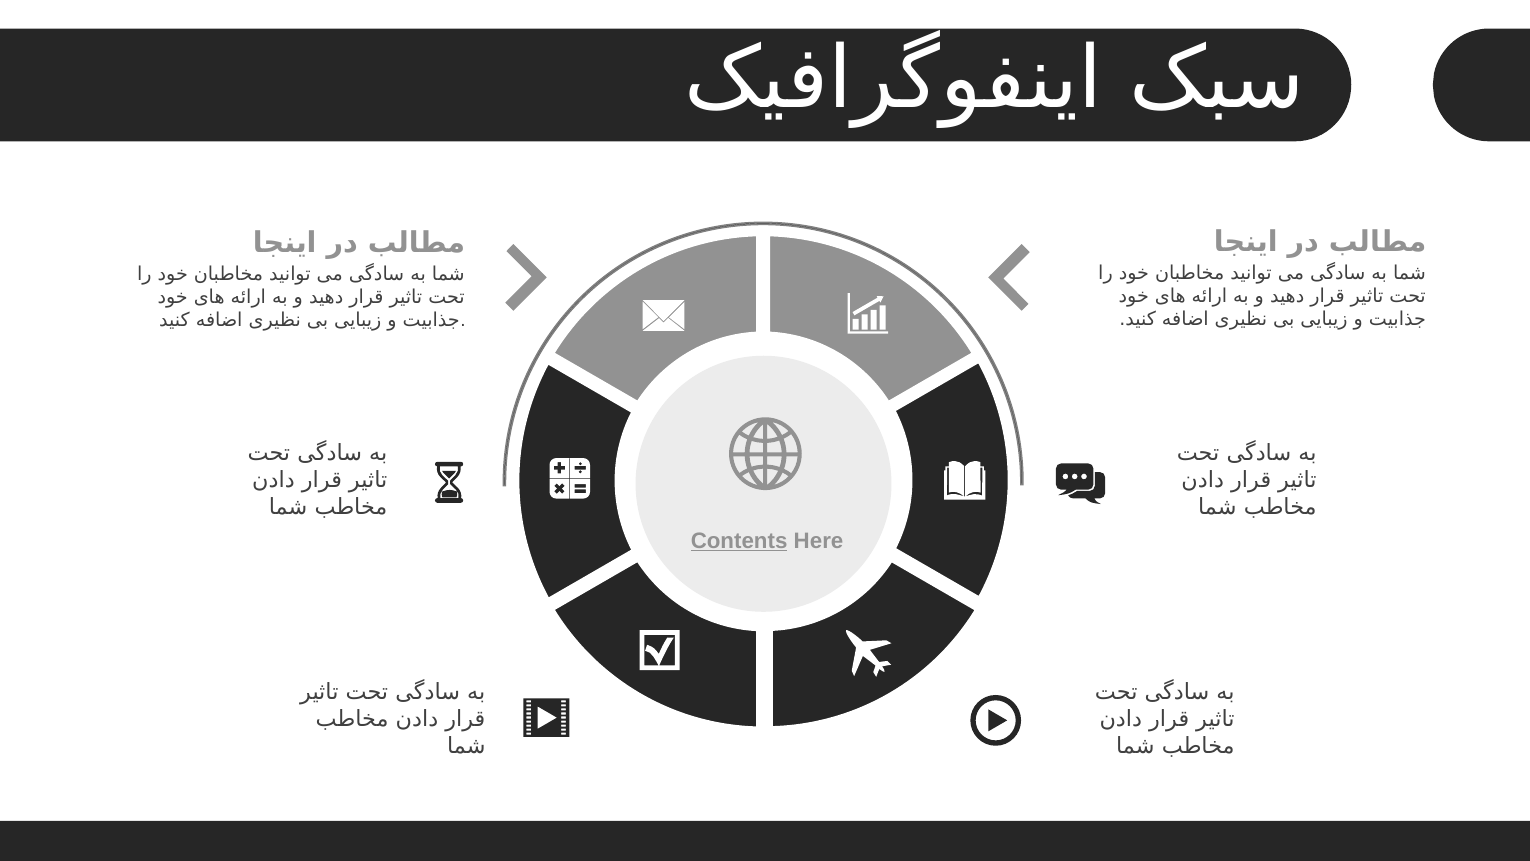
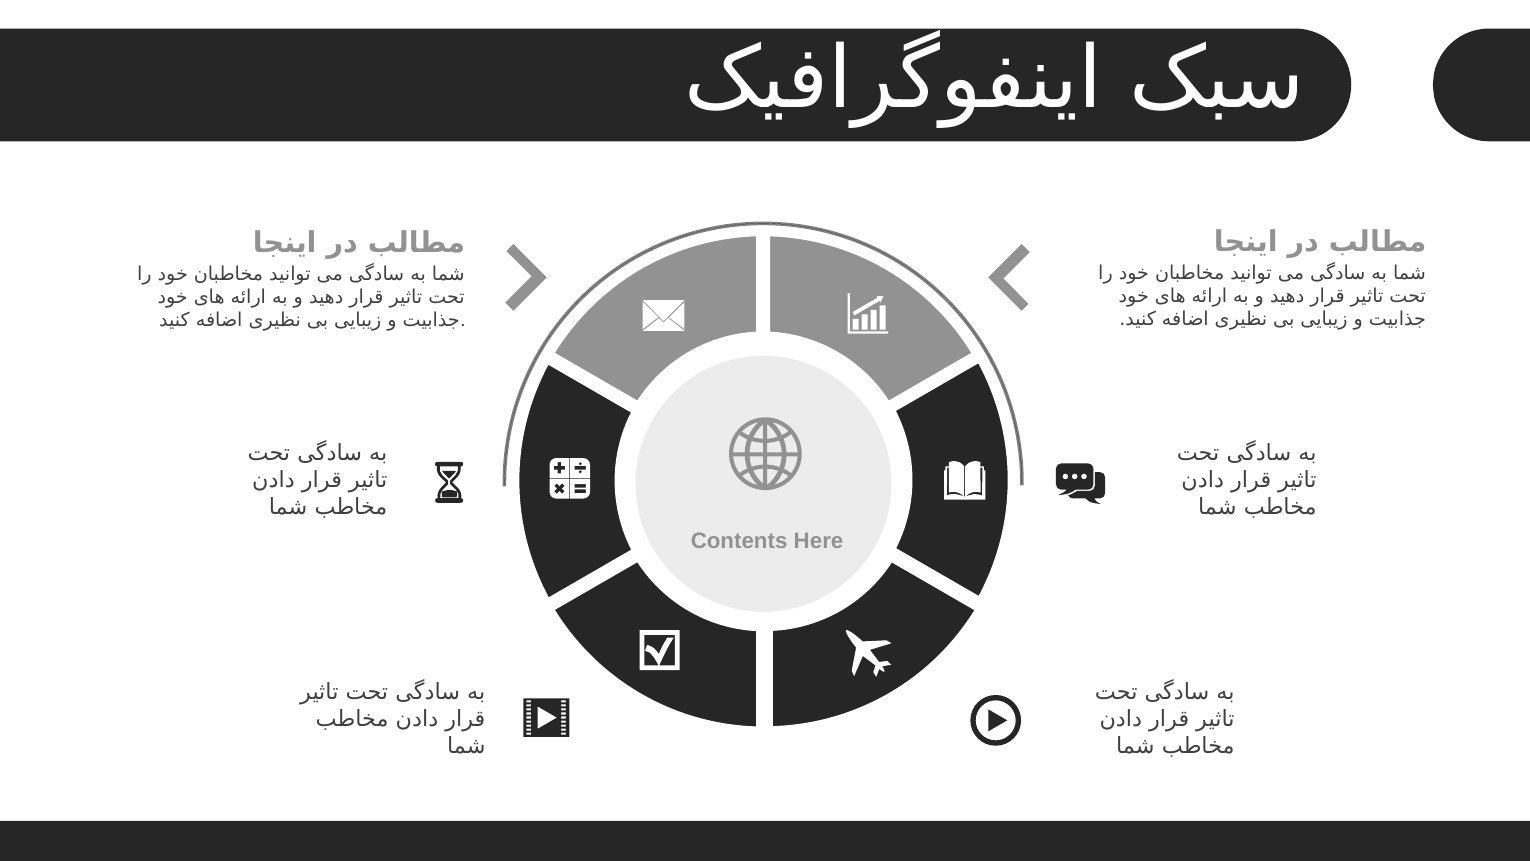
Contents underline: present -> none
